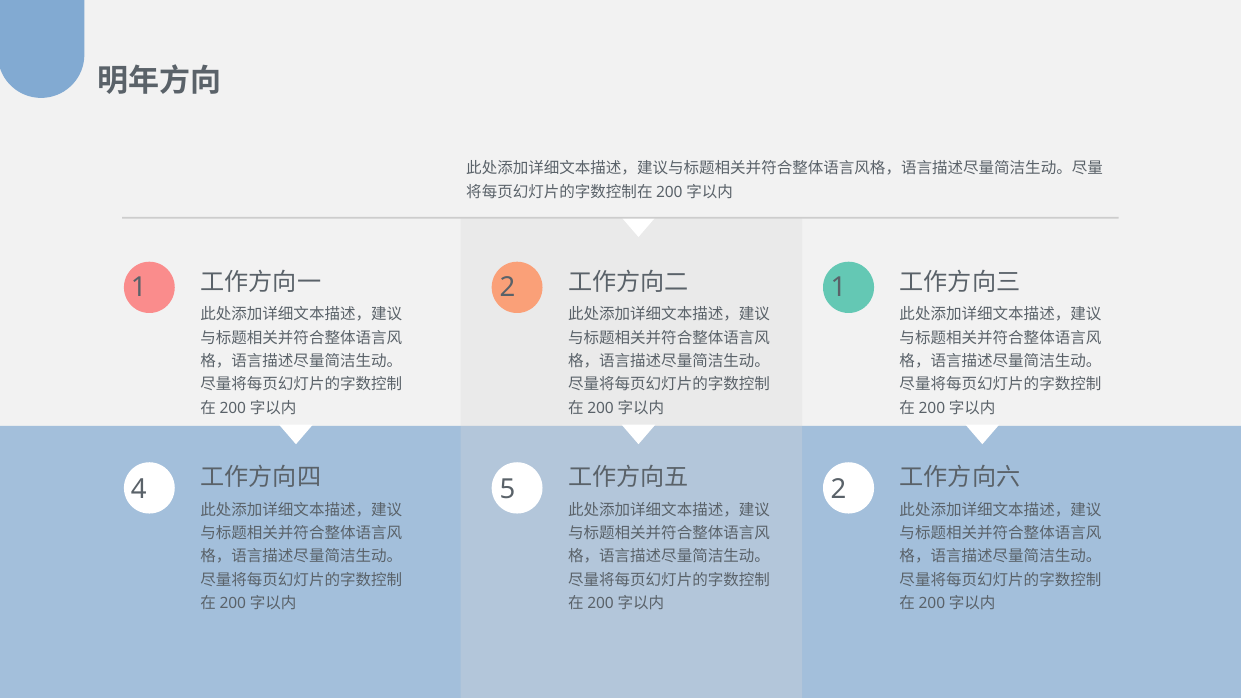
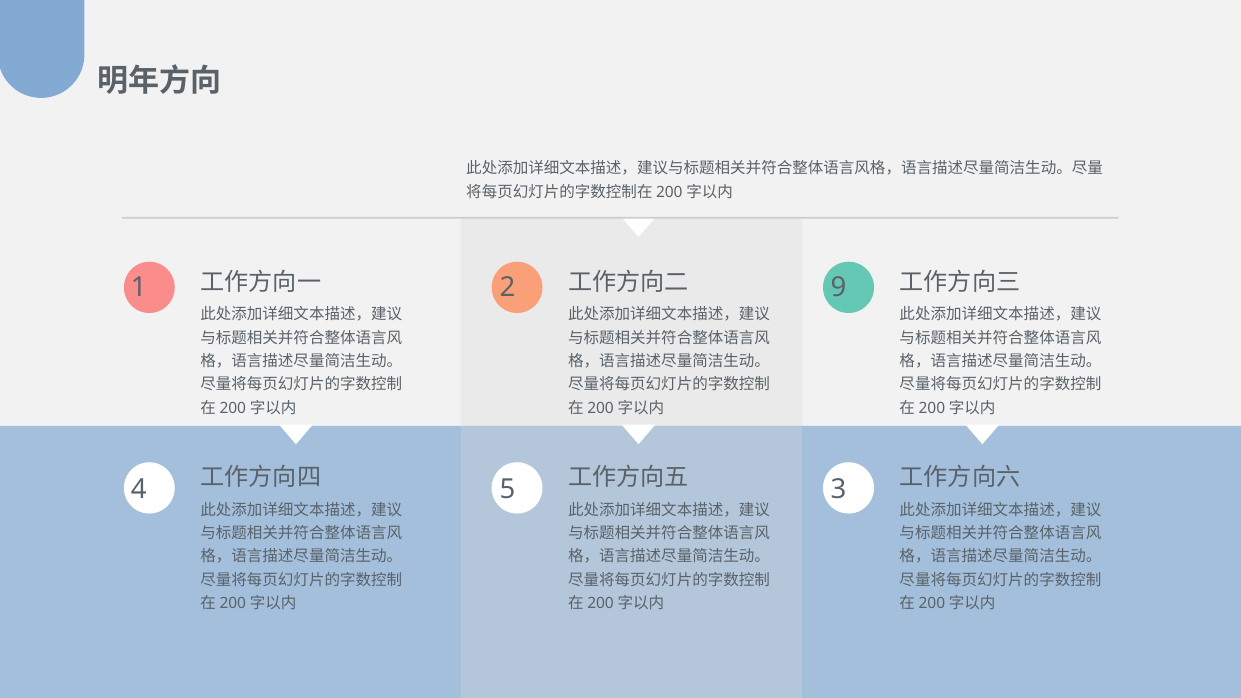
2 1: 1 -> 9
5 2: 2 -> 3
